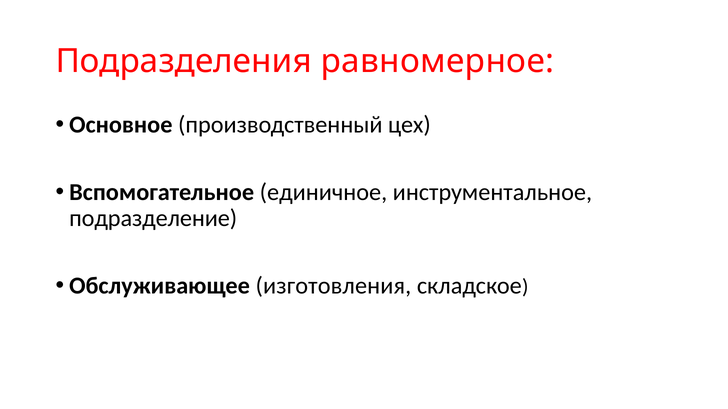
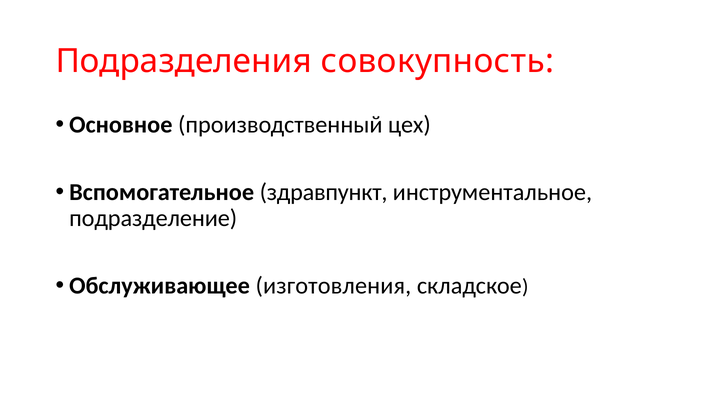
равномерное: равномерное -> совокупность
единичное: единичное -> здравпункт
